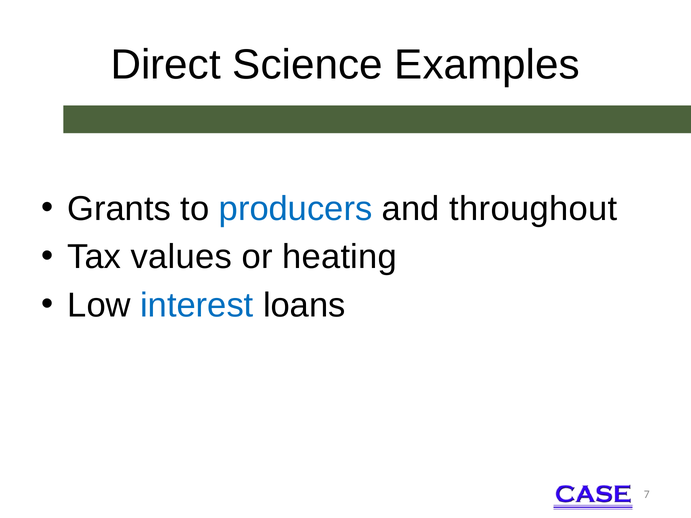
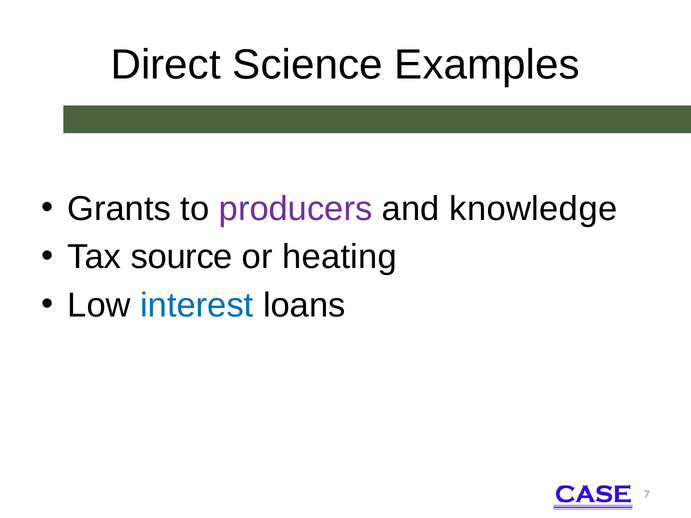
producers colour: blue -> purple
throughout: throughout -> knowledge
values: values -> source
